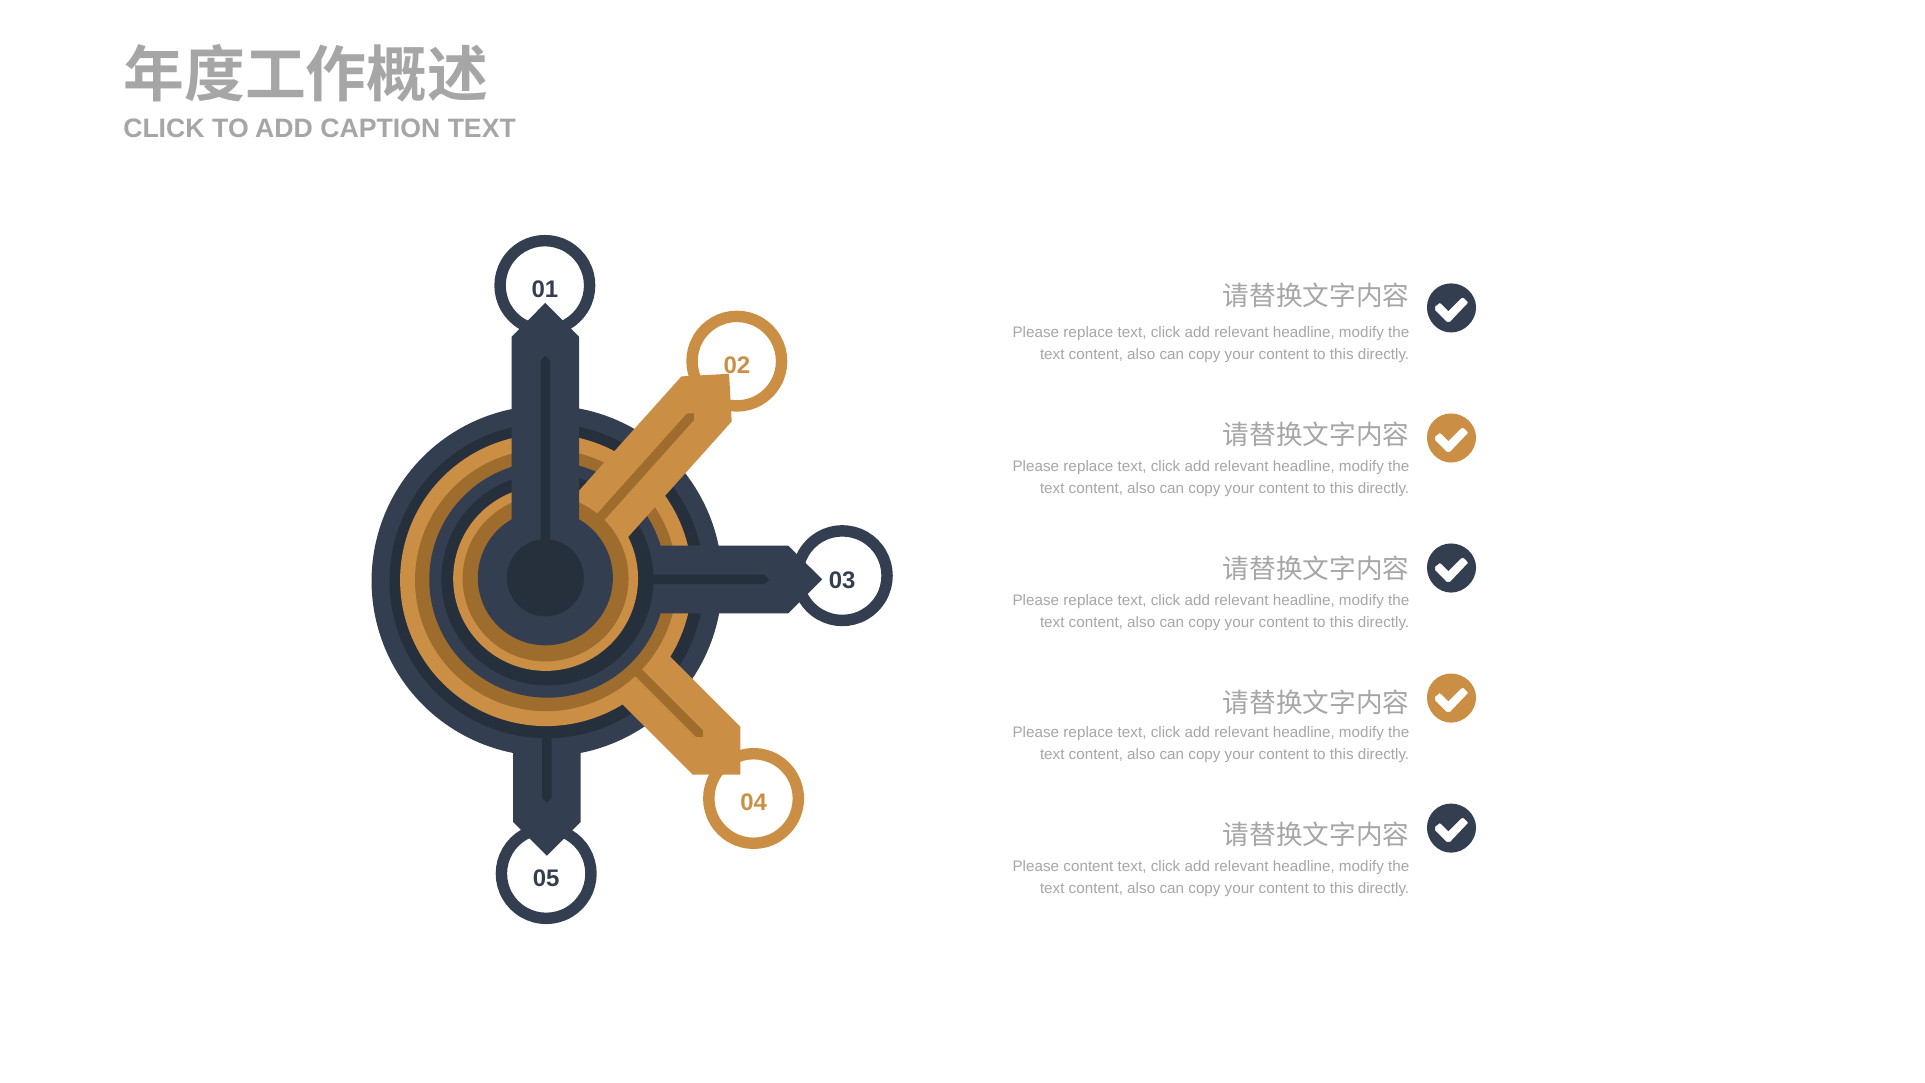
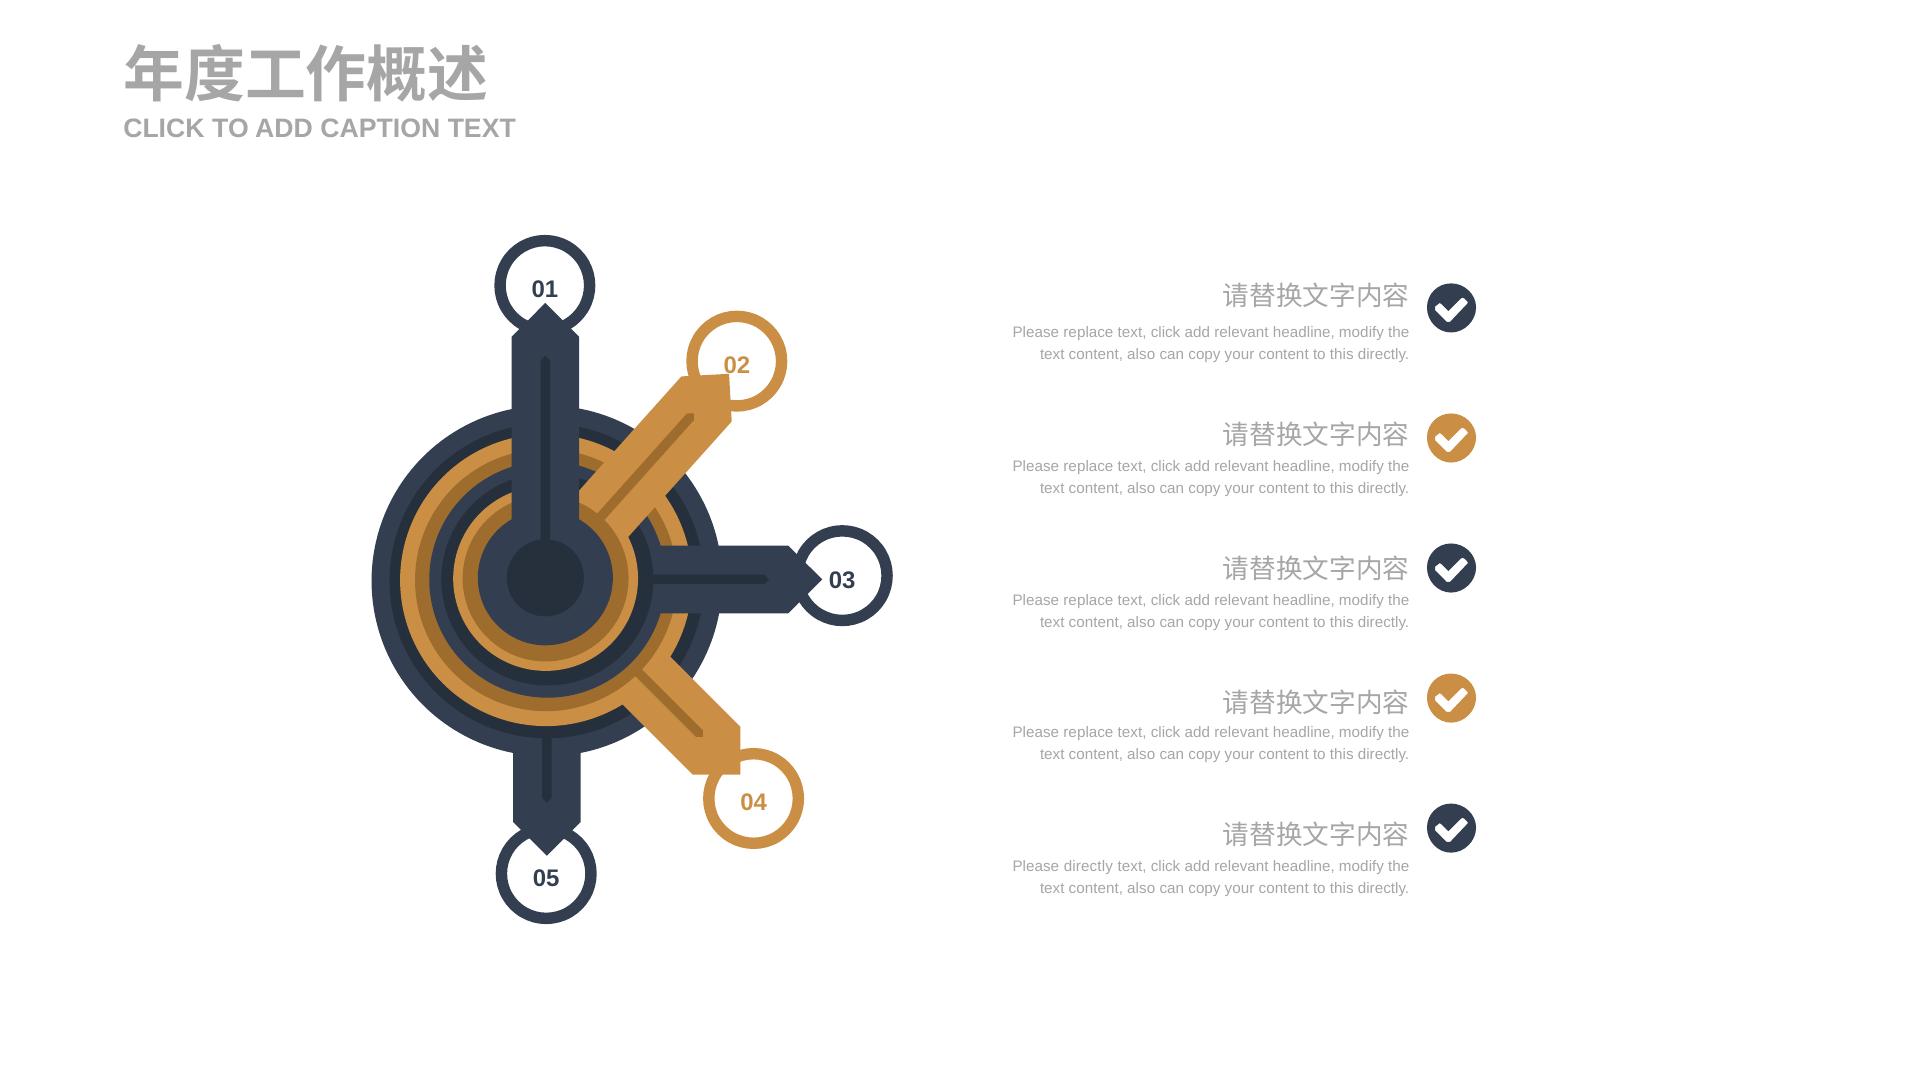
Please content: content -> directly
